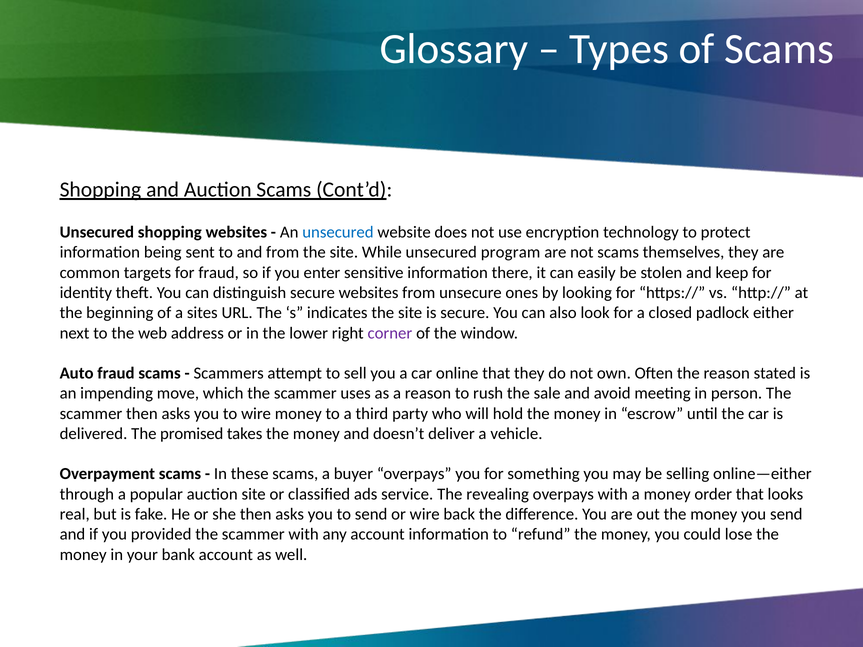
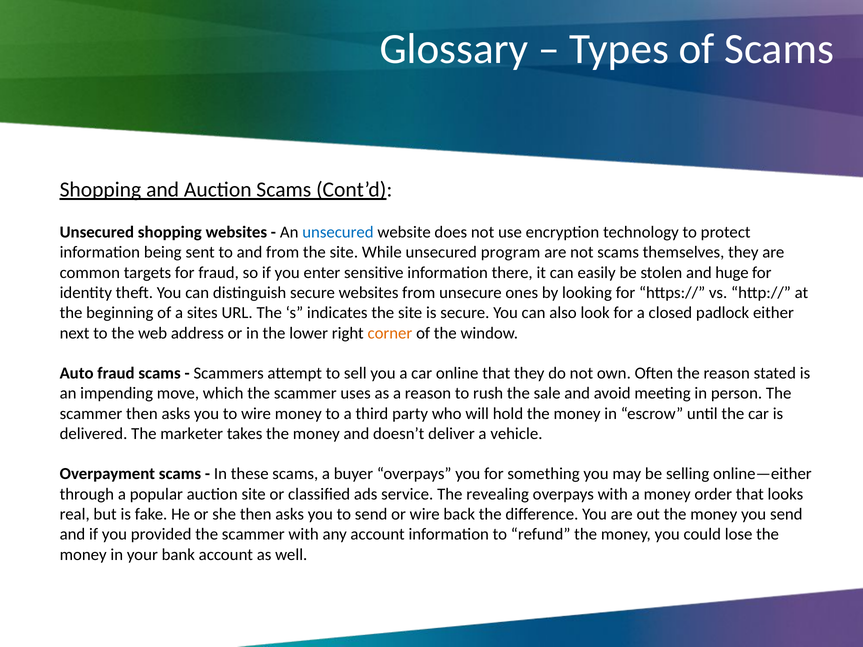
keep: keep -> huge
corner colour: purple -> orange
promised: promised -> marketer
